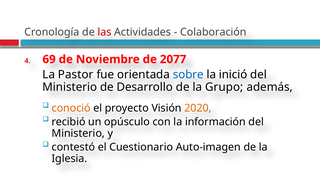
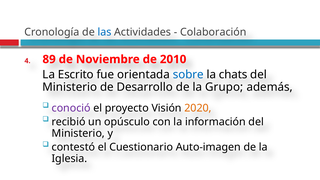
las colour: red -> blue
69: 69 -> 89
2077: 2077 -> 2010
Pastor: Pastor -> Escrito
inició: inició -> chats
conoció colour: orange -> purple
